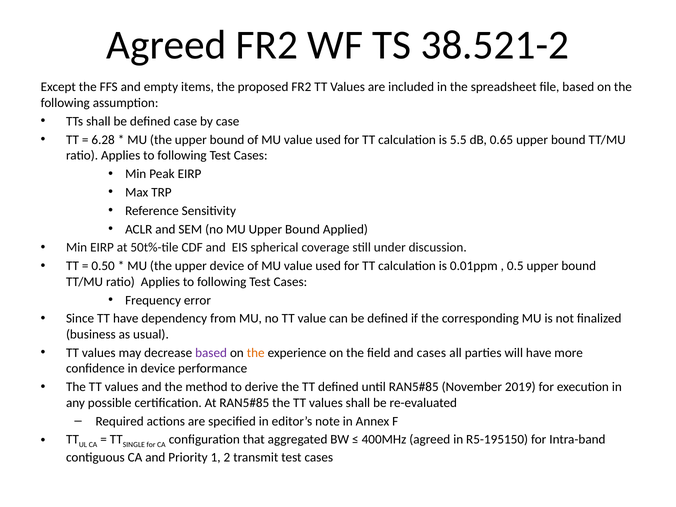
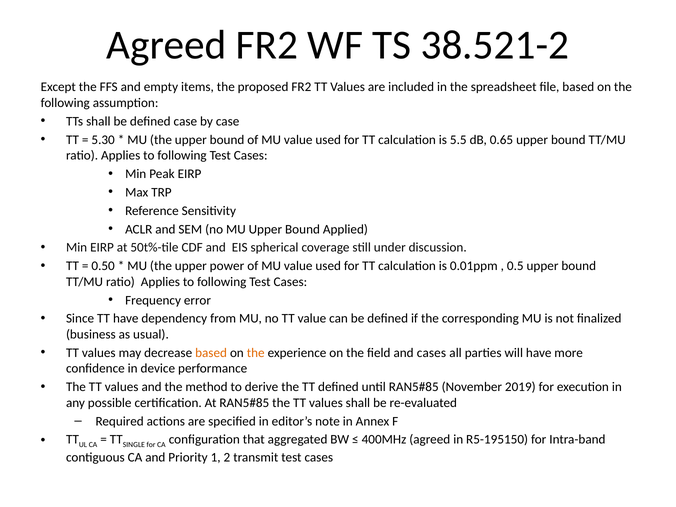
6.28: 6.28 -> 5.30
upper device: device -> power
based at (211, 353) colour: purple -> orange
